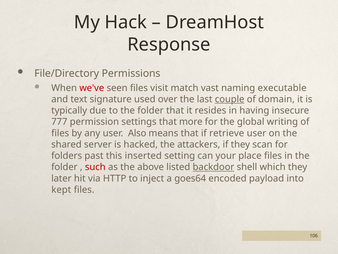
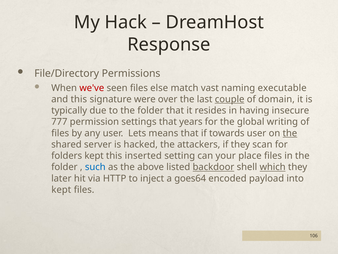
visit: visit -> else
and text: text -> this
used: used -> were
more: more -> years
Also: Also -> Lets
retrieve: retrieve -> towards
the at (290, 133) underline: none -> present
folders past: past -> kept
such colour: red -> blue
which underline: none -> present
